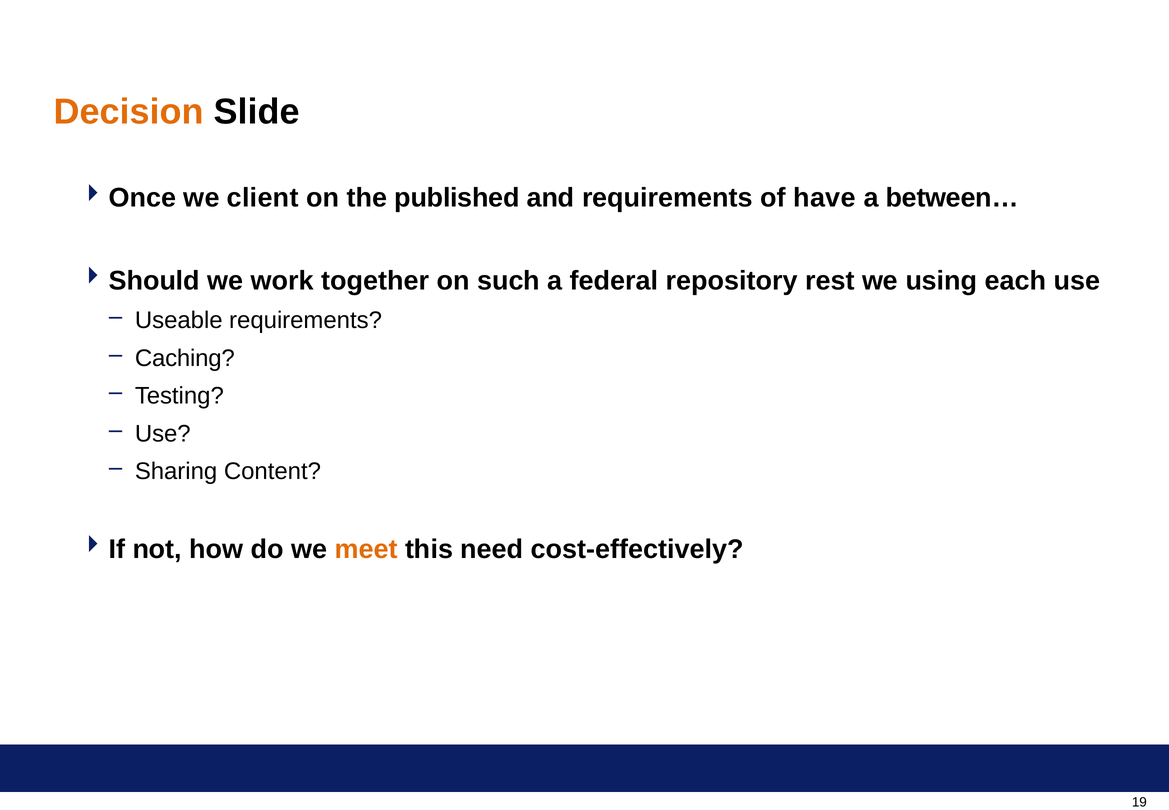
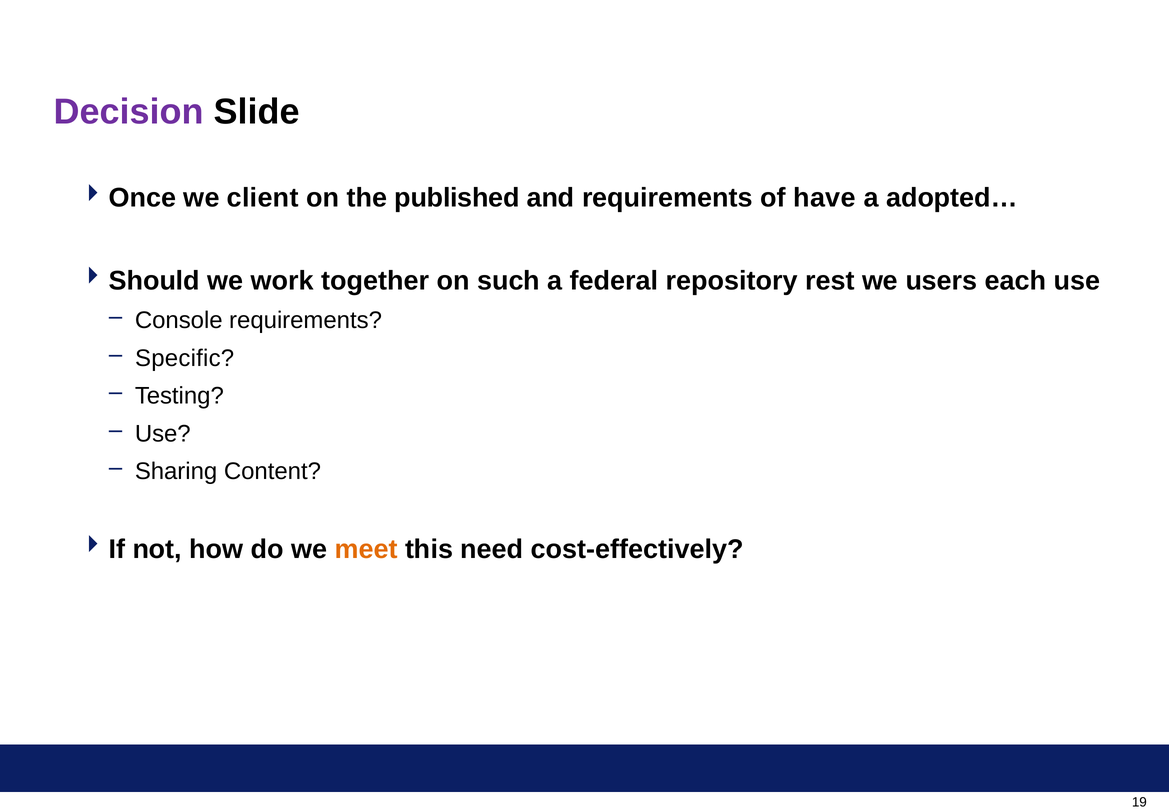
Decision colour: orange -> purple
between…: between… -> adopted…
using: using -> users
Useable: Useable -> Console
Caching: Caching -> Specific
